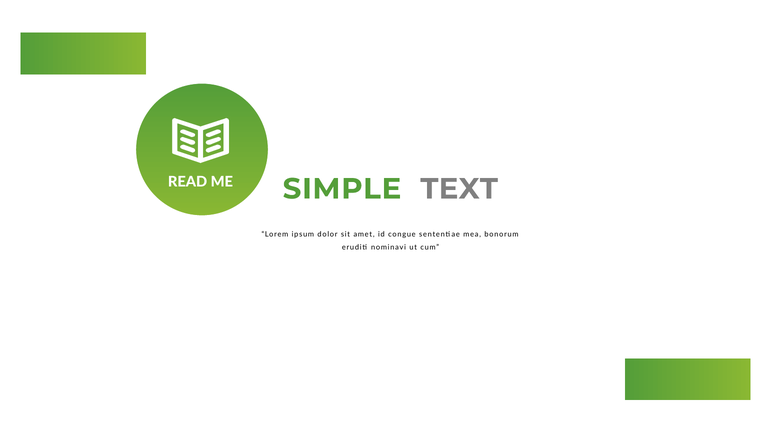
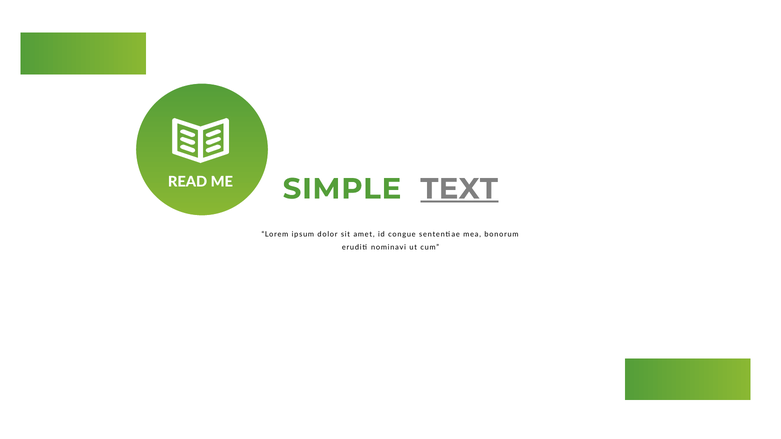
TEXT underline: none -> present
